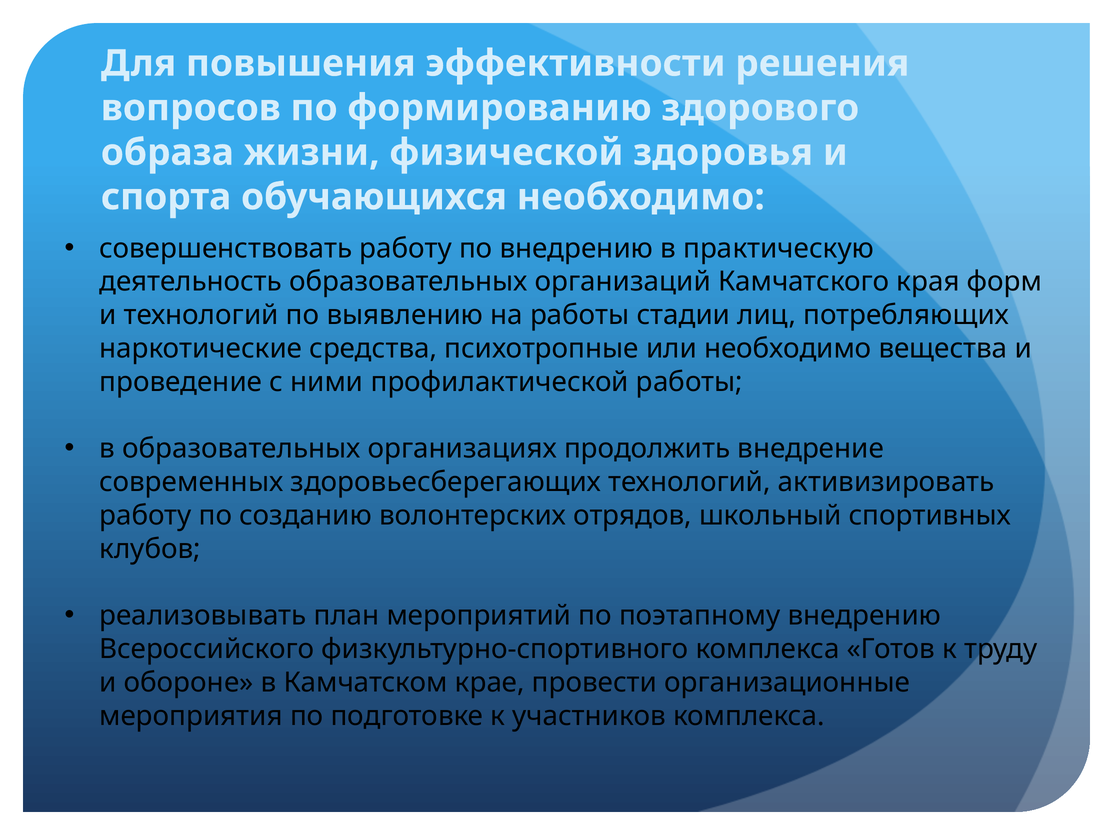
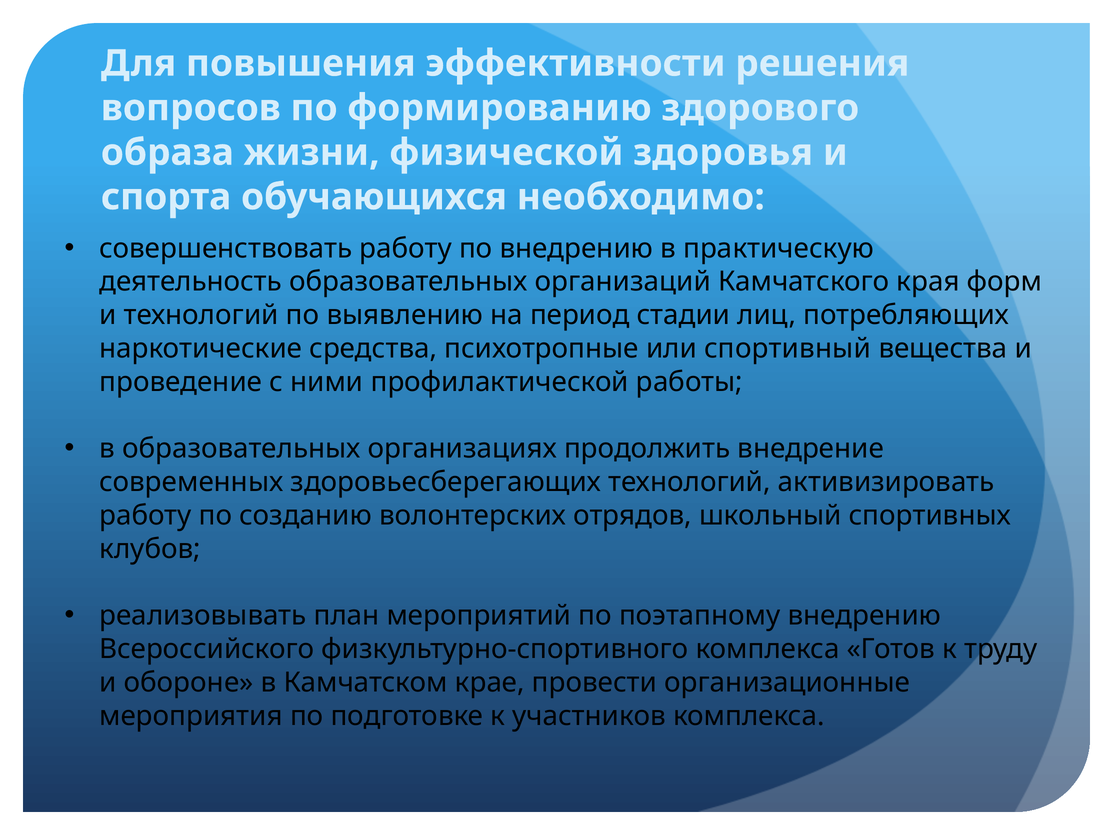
на работы: работы -> период
или необходимо: необходимо -> спортивный
